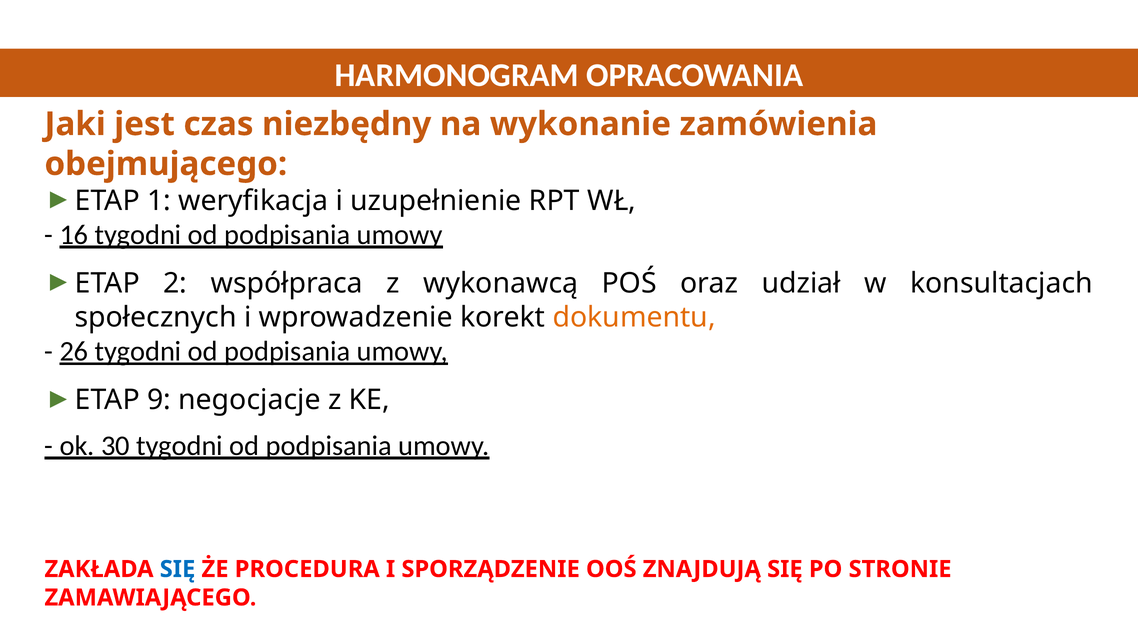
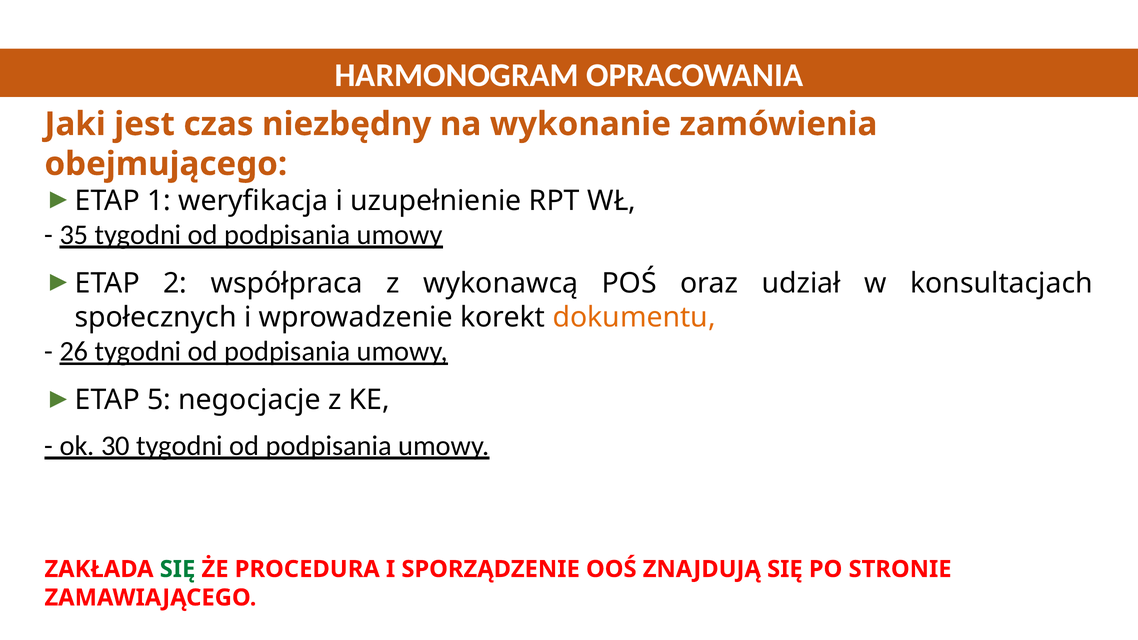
16: 16 -> 35
9: 9 -> 5
SIĘ at (177, 569) colour: blue -> green
